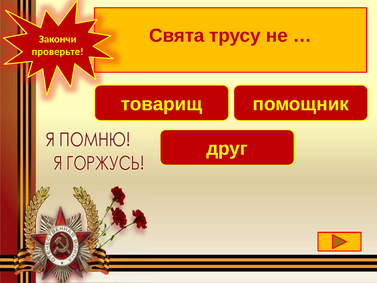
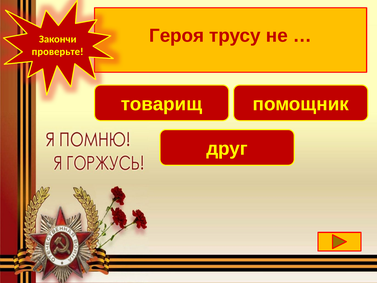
Свята: Свята -> Героя
